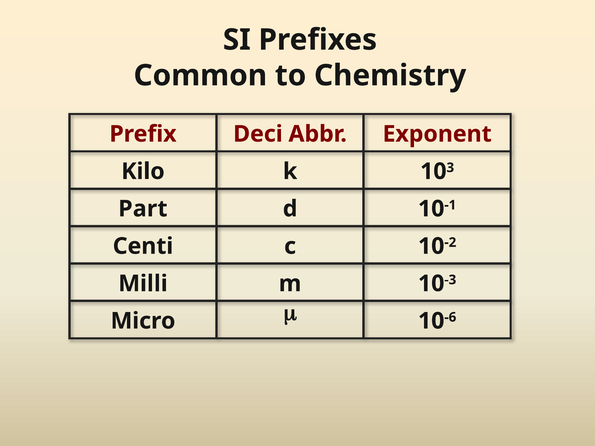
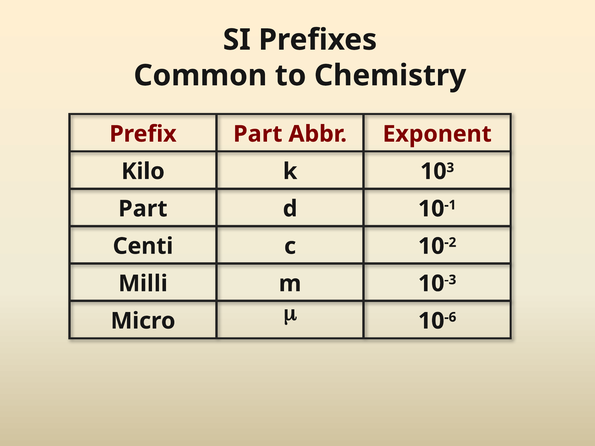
Prefix Deci: Deci -> Part
